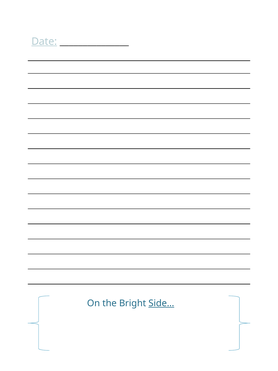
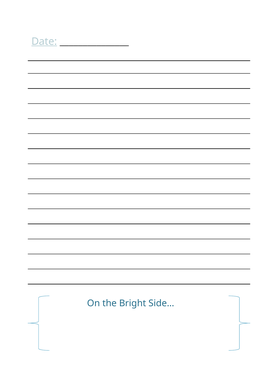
Side… underline: present -> none
